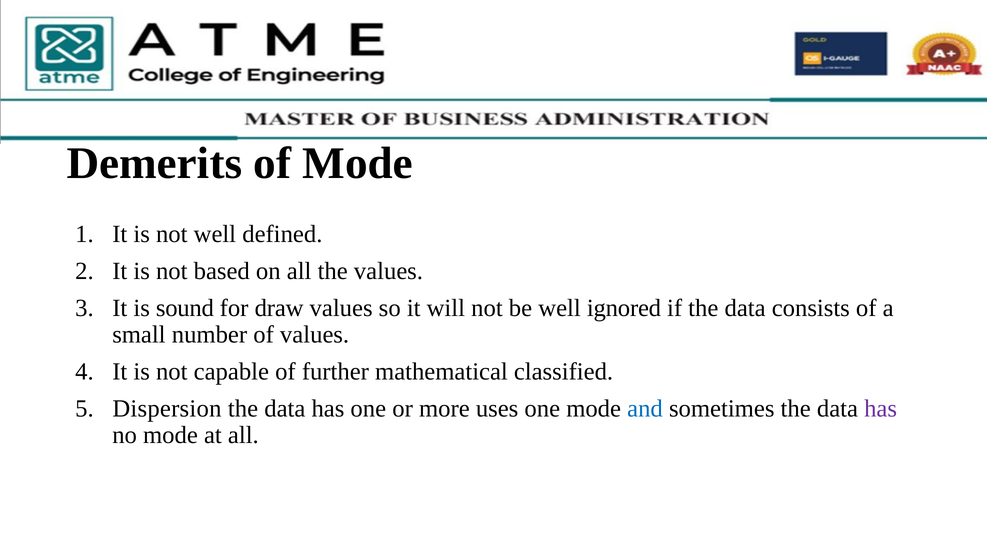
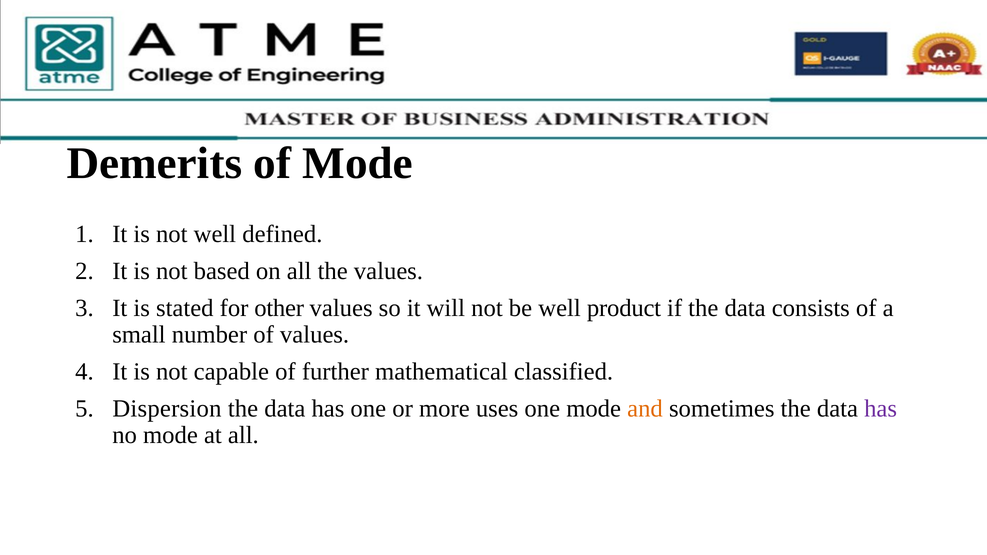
sound: sound -> stated
draw: draw -> other
ignored: ignored -> product
and colour: blue -> orange
